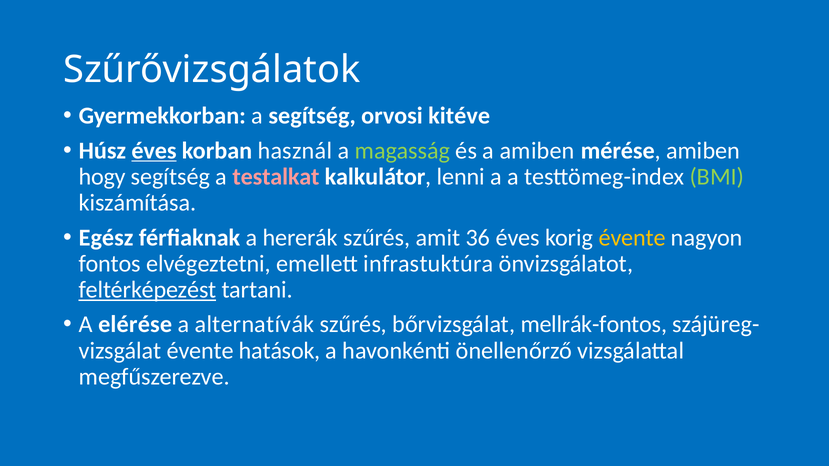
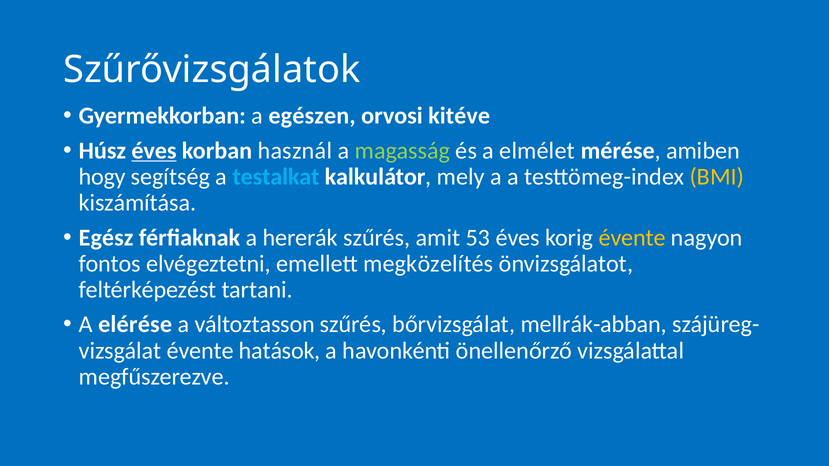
a segítség: segítség -> egészen
a amiben: amiben -> elmélet
testalkat colour: pink -> light blue
lenni: lenni -> mely
BMI colour: light green -> yellow
36: 36 -> 53
infrastuktúra: infrastuktúra -> megközelítés
feltérképezést underline: present -> none
alternatívák: alternatívák -> változtasson
mellrák-fontos: mellrák-fontos -> mellrák-abban
